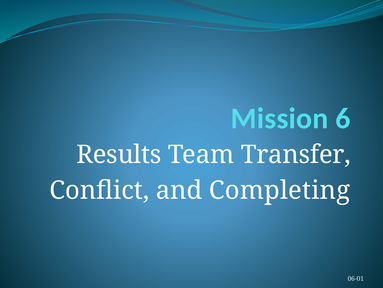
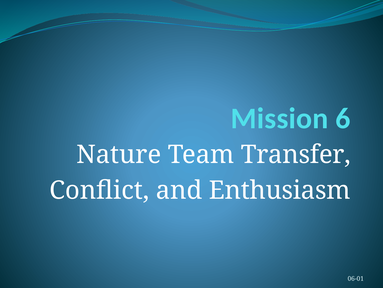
Results: Results -> Nature
Completing: Completing -> Enthusiasm
